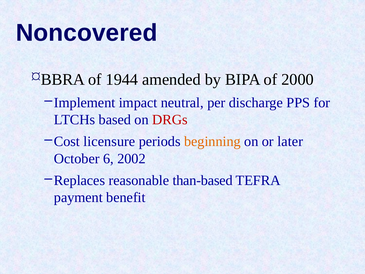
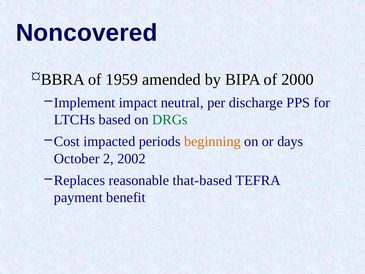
1944: 1944 -> 1959
DRGs colour: red -> green
licensure: licensure -> impacted
later: later -> days
6: 6 -> 2
than-based: than-based -> that-based
